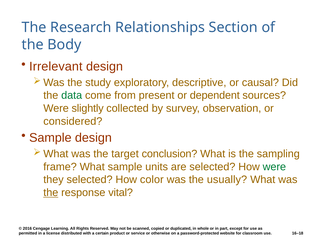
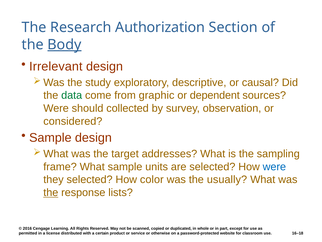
Relationships: Relationships -> Authorization
Body underline: none -> present
present: present -> graphic
slightly: slightly -> should
conclusion: conclusion -> addresses
were at (274, 166) colour: green -> blue
vital: vital -> lists
